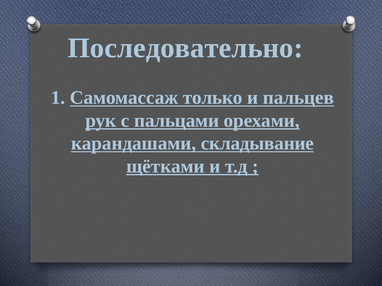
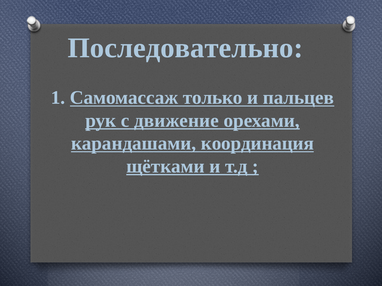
пальцами: пальцами -> движение
складывание: складывание -> координация
